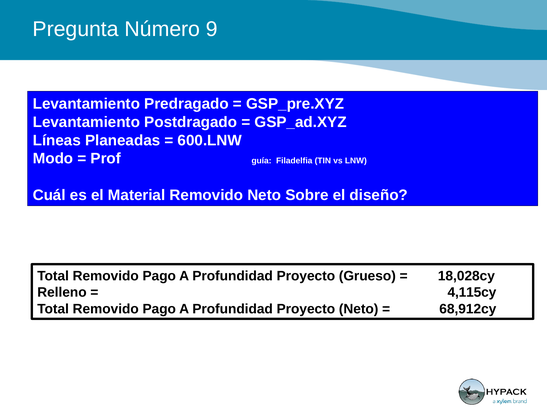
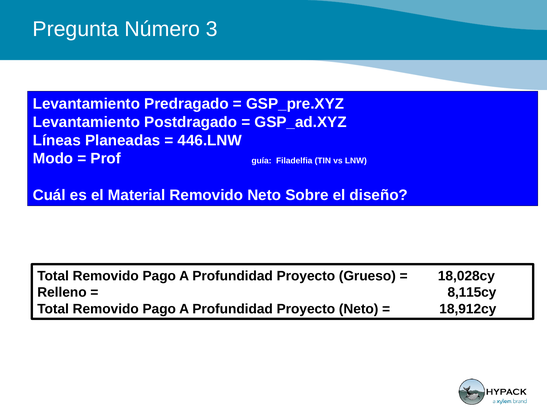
9: 9 -> 3
600.LNW: 600.LNW -> 446.LNW
4,115cy: 4,115cy -> 8,115cy
68,912cy: 68,912cy -> 18,912cy
